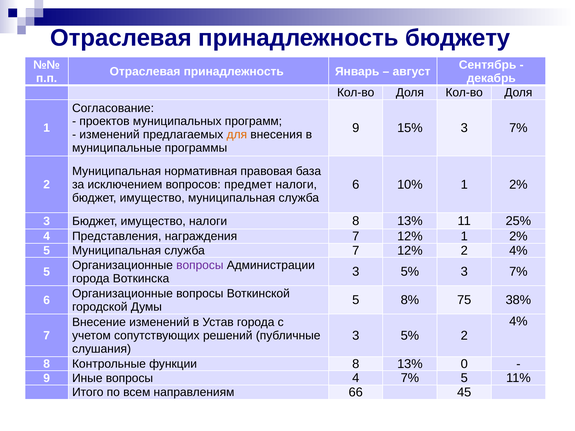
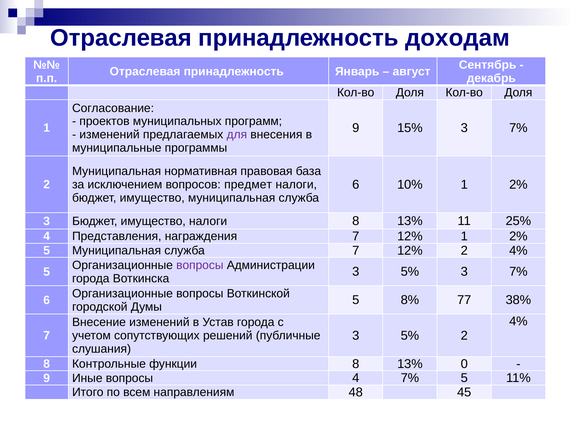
бюджету: бюджету -> доходам
для colour: orange -> purple
75: 75 -> 77
66: 66 -> 48
